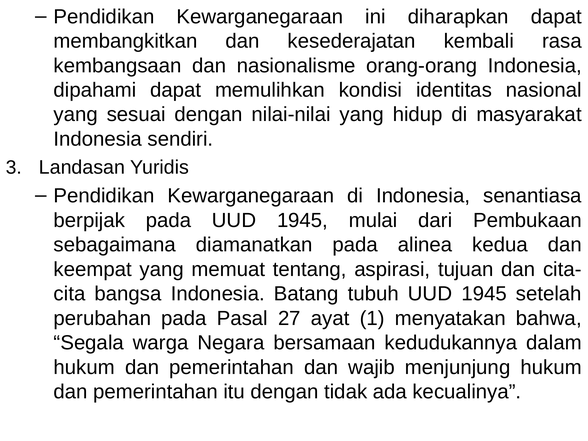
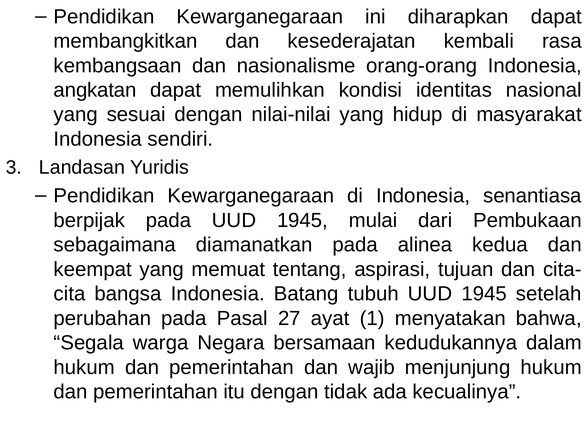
dipahami: dipahami -> angkatan
